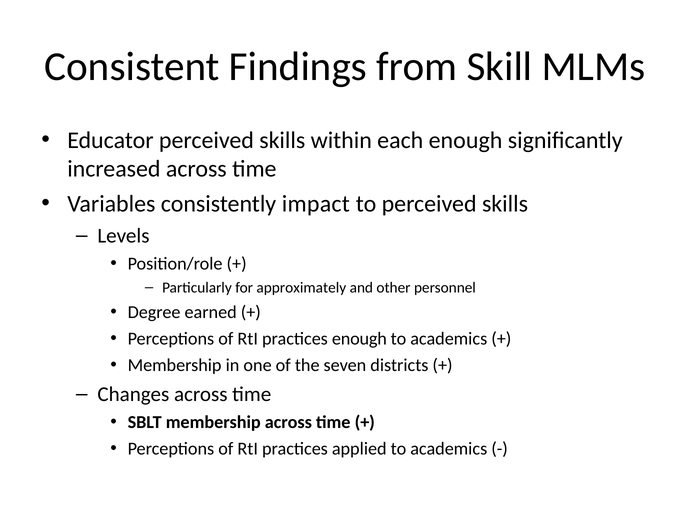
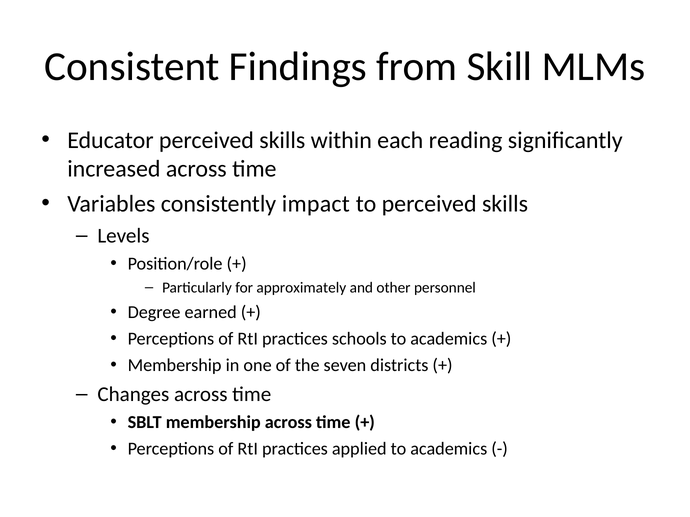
each enough: enough -> reading
practices enough: enough -> schools
